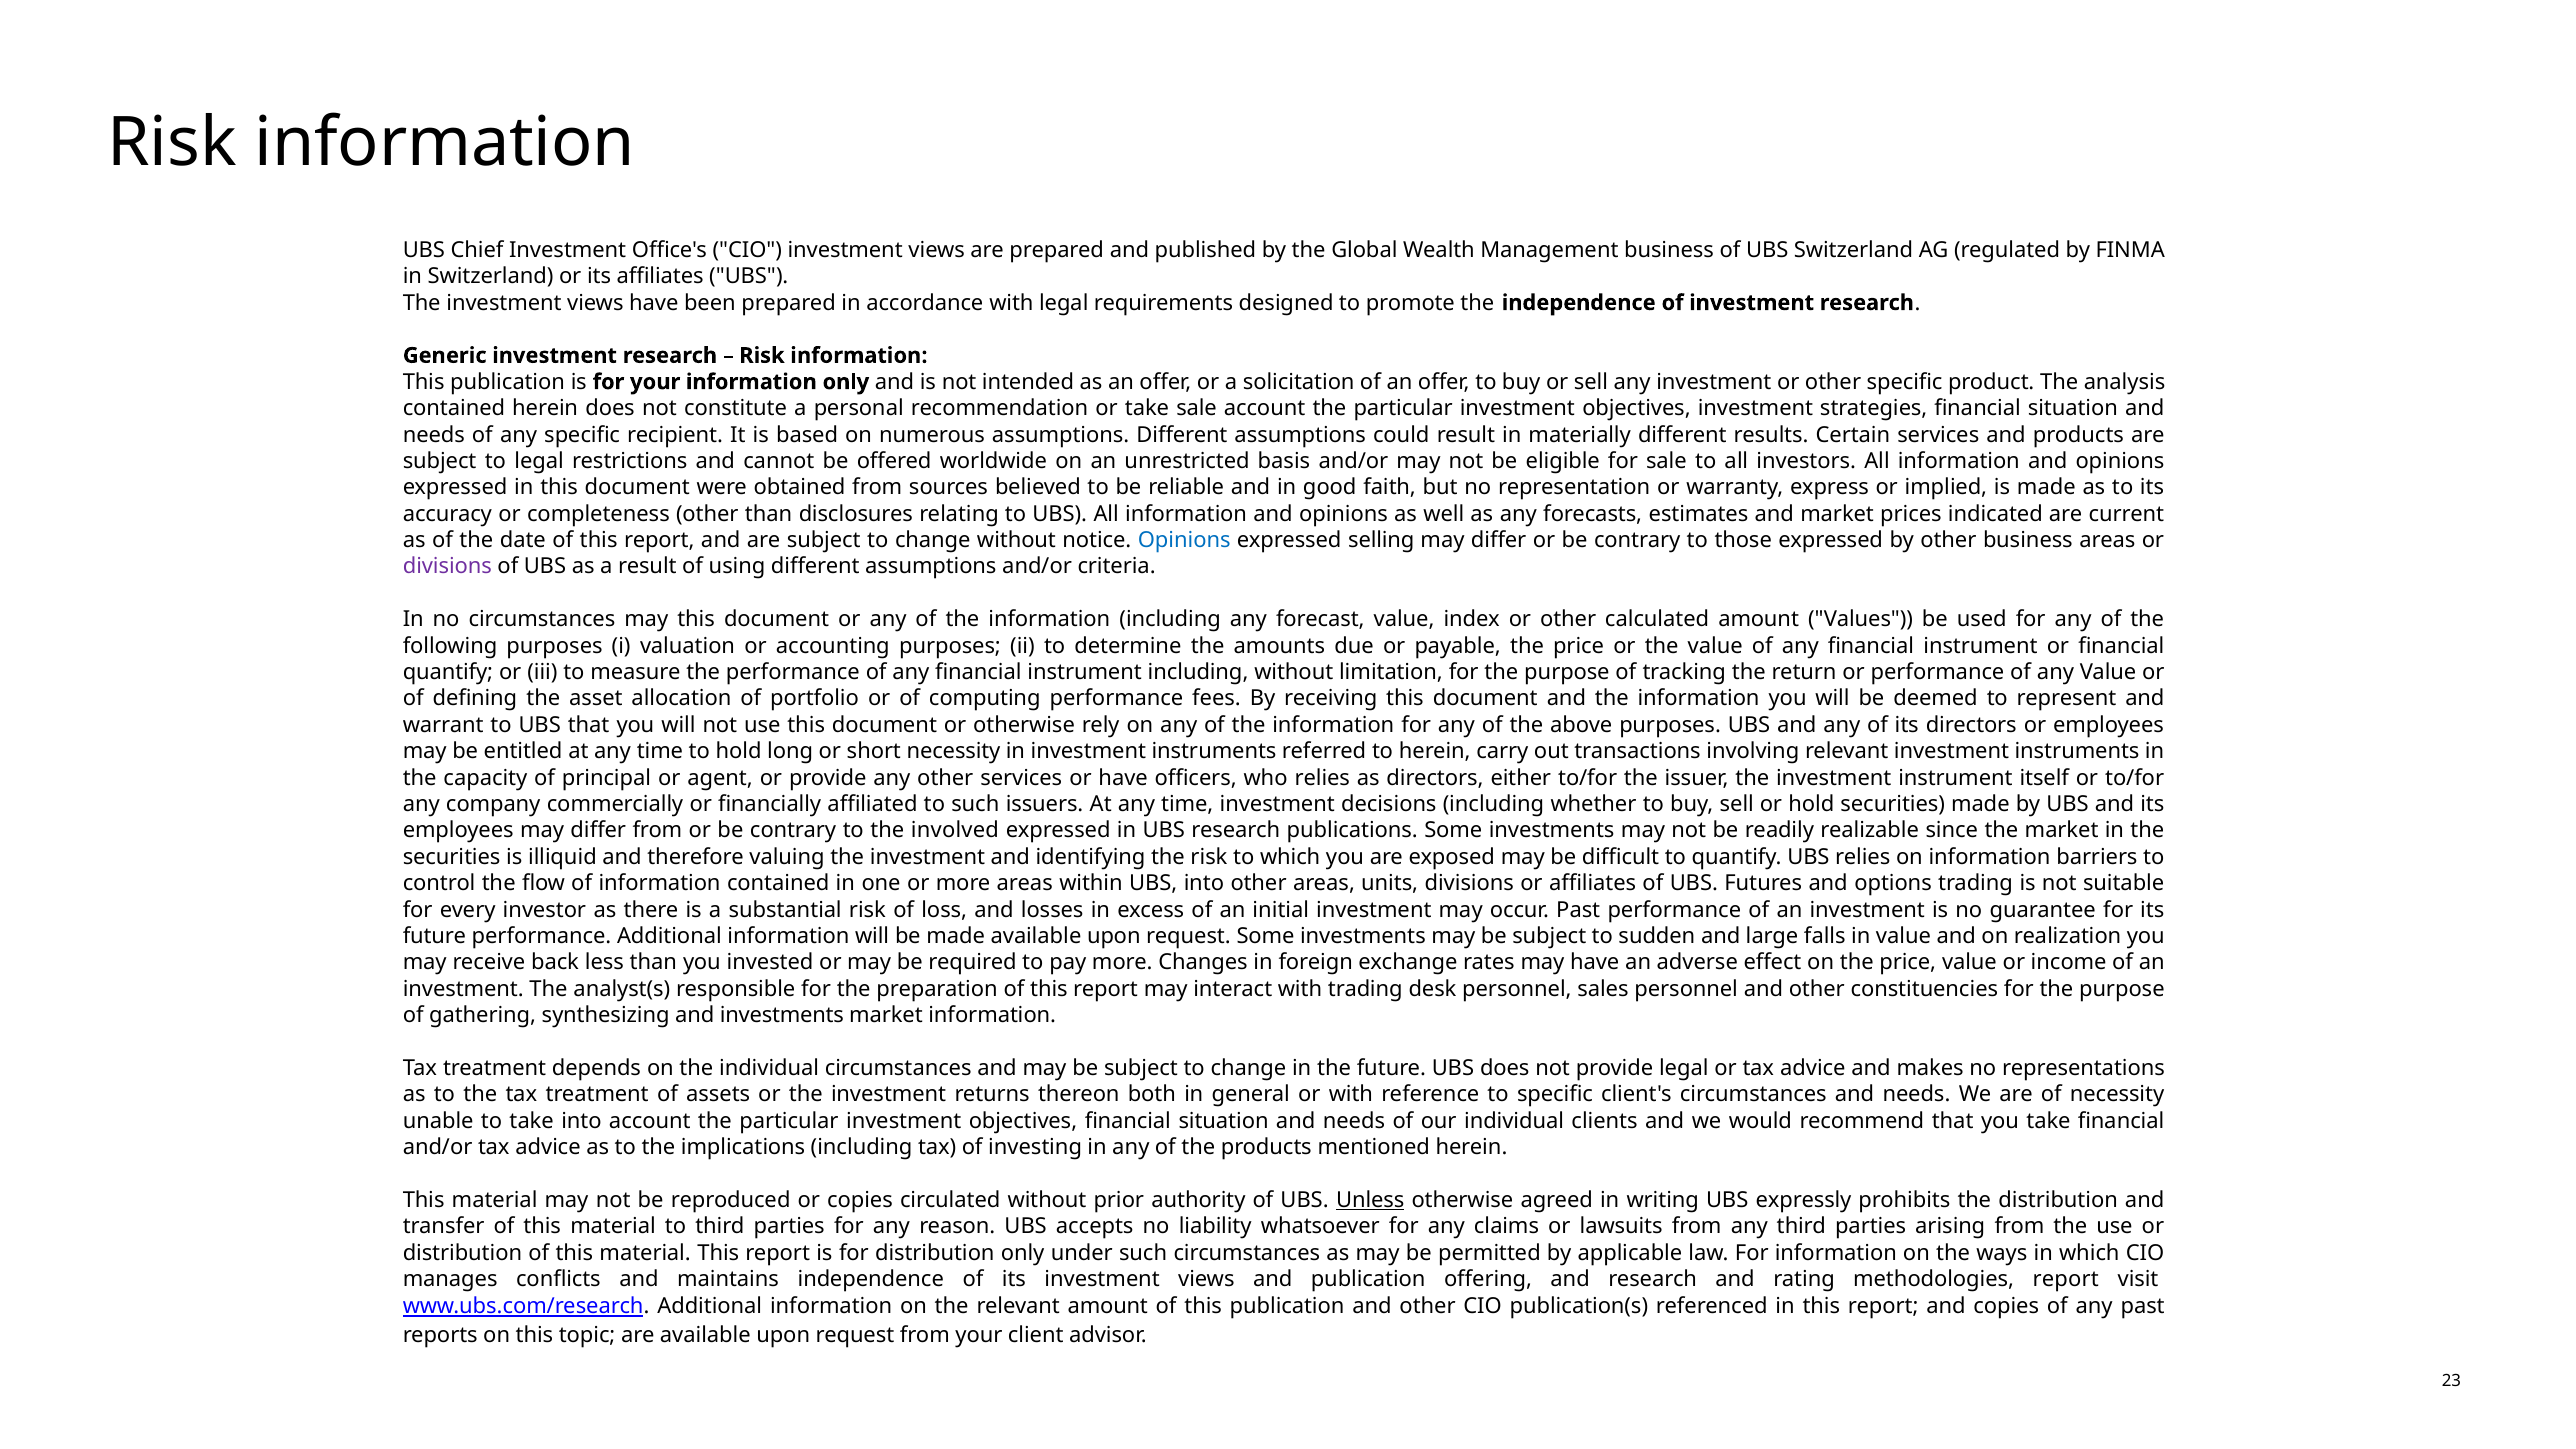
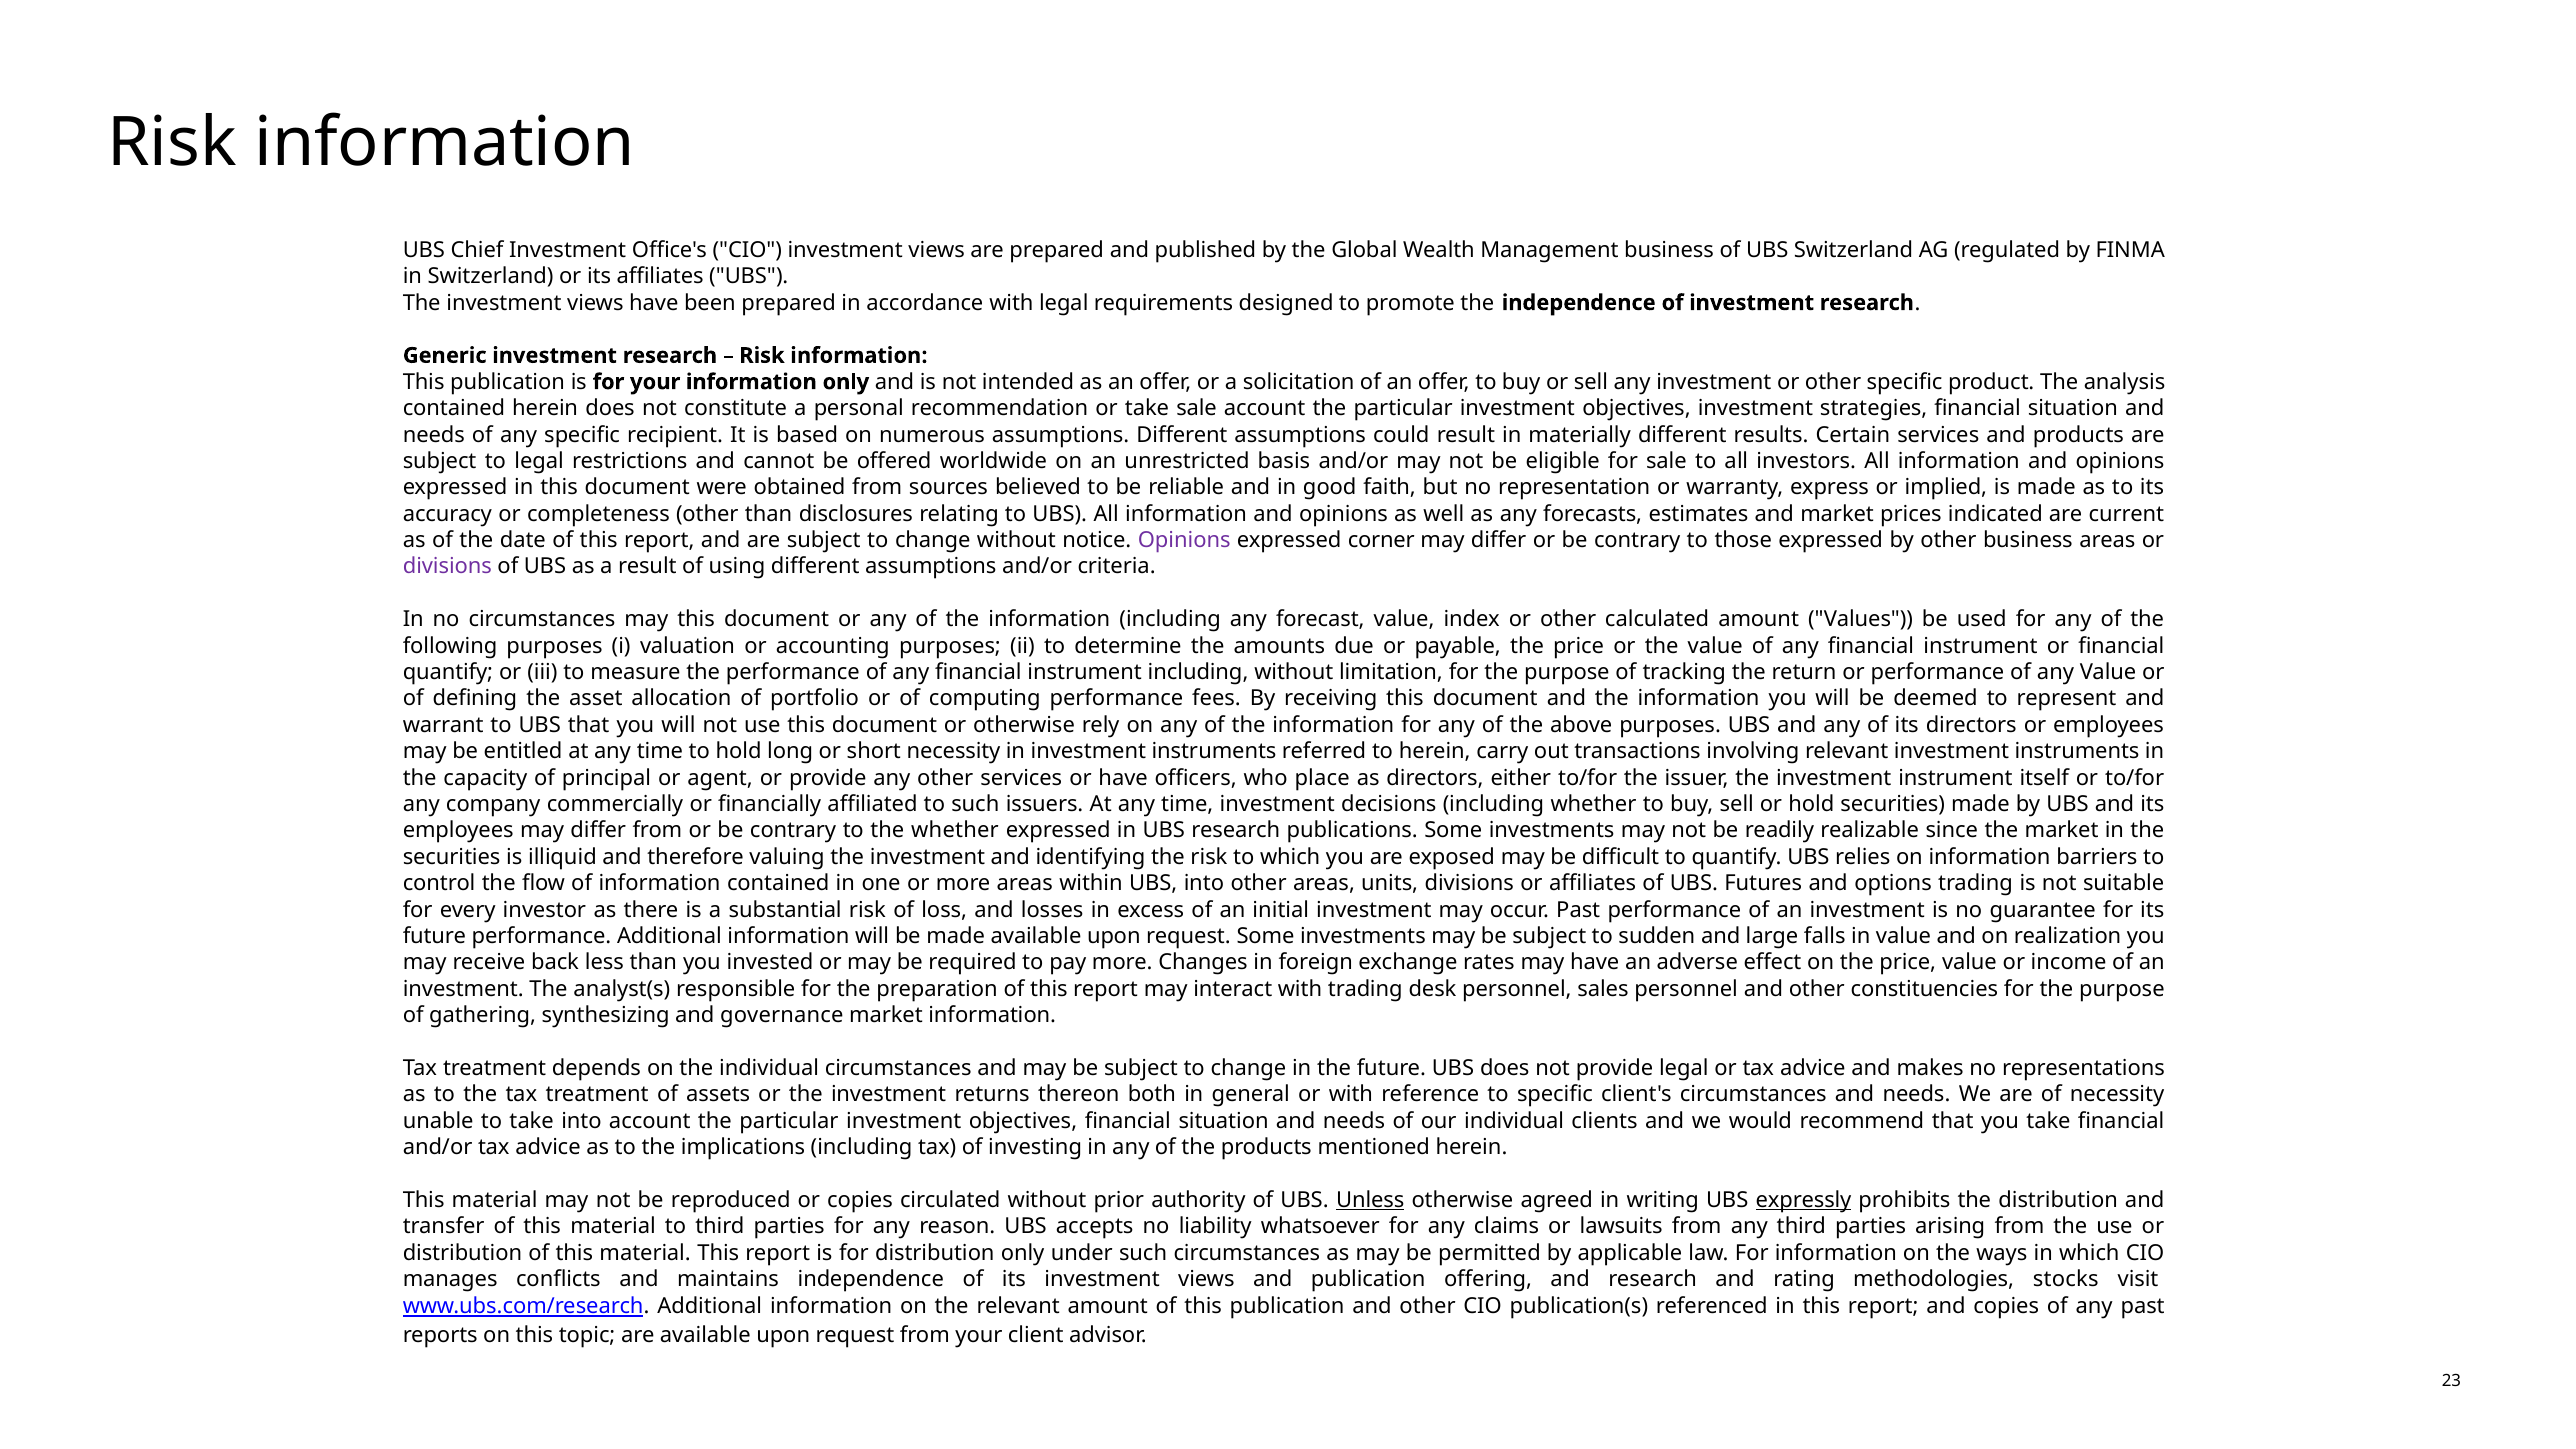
Opinions at (1184, 540) colour: blue -> purple
selling: selling -> corner
who relies: relies -> place
the involved: involved -> whether
and investments: investments -> governance
expressly underline: none -> present
methodologies report: report -> stocks
